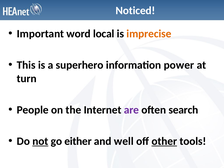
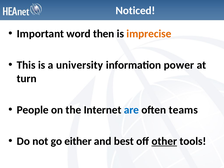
local: local -> then
superhero: superhero -> university
are colour: purple -> blue
search: search -> teams
not underline: present -> none
well: well -> best
